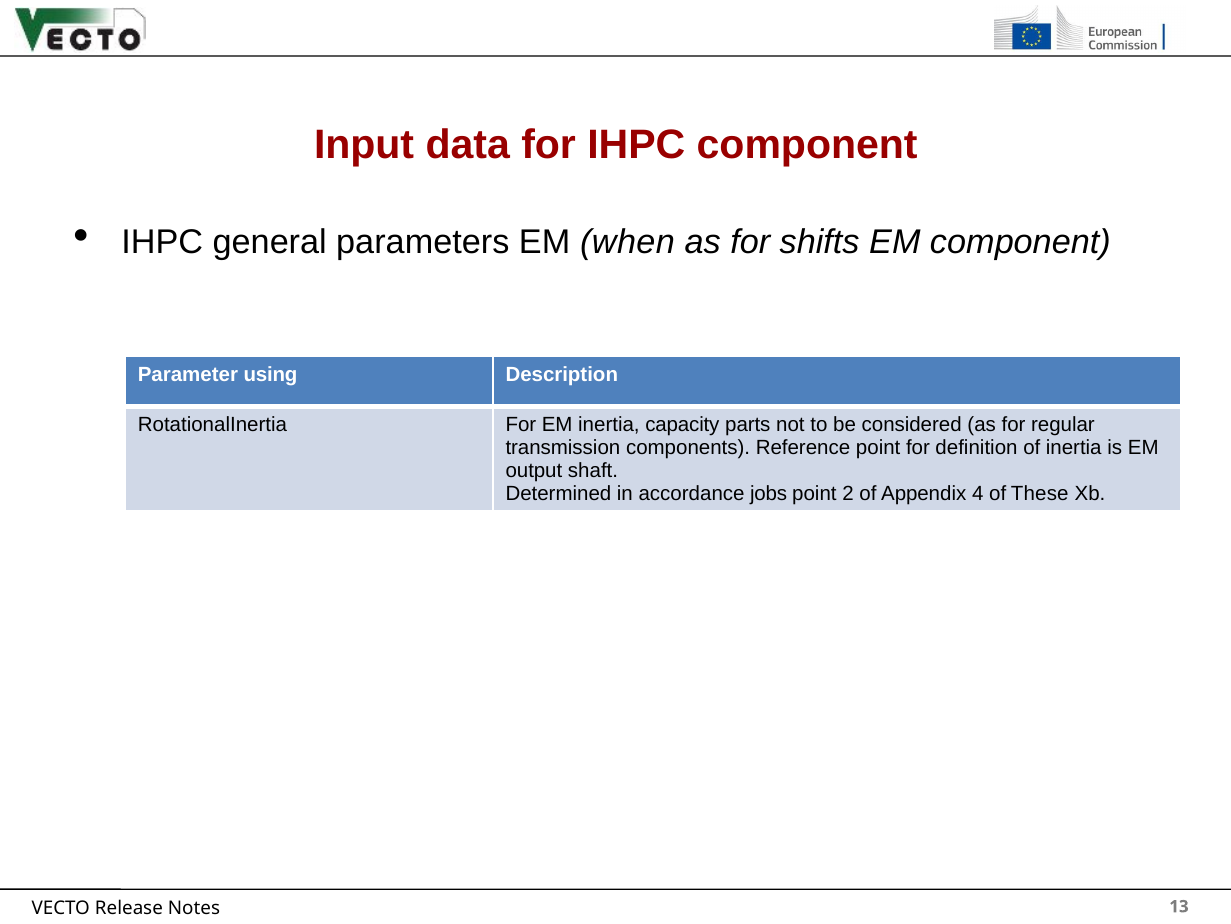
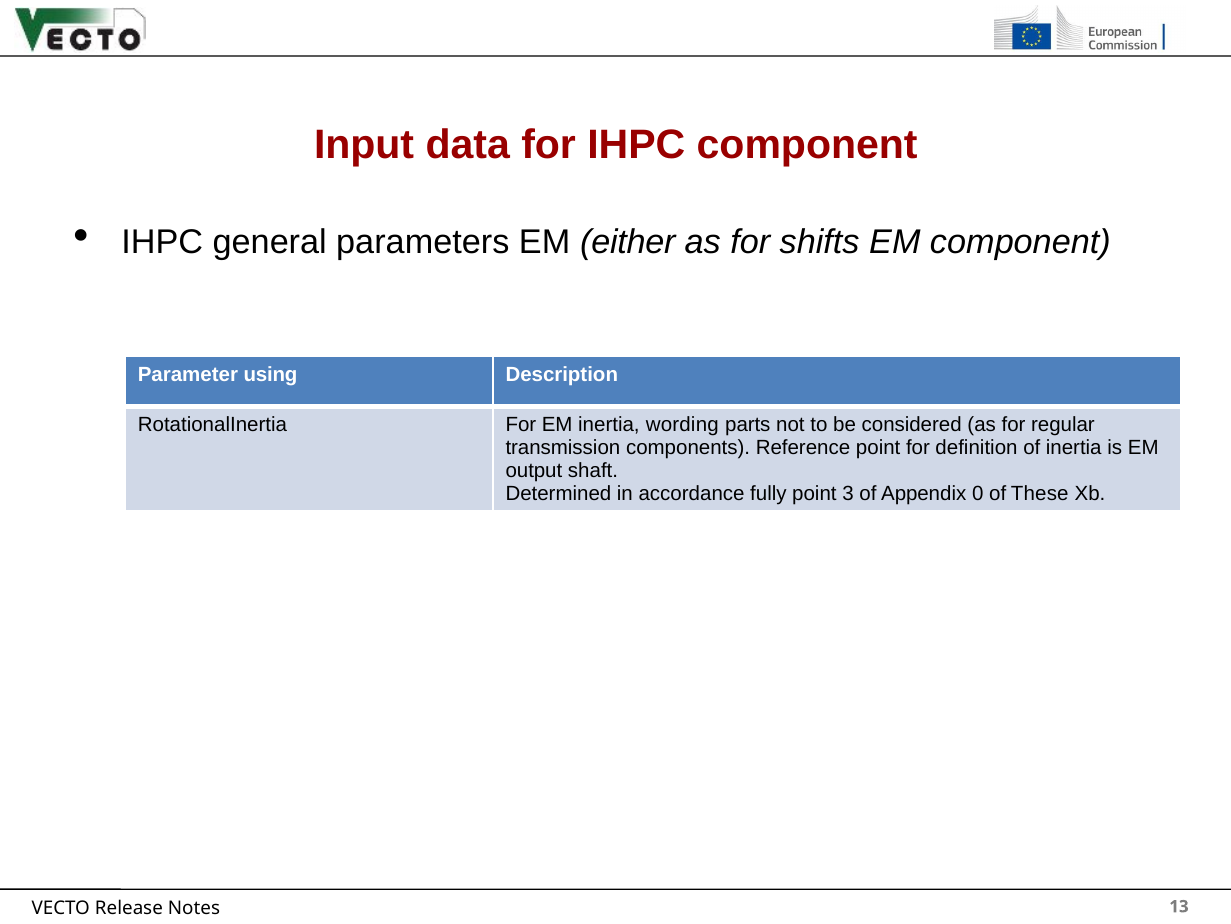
when: when -> either
capacity: capacity -> wording
jobs: jobs -> fully
2: 2 -> 3
4: 4 -> 0
